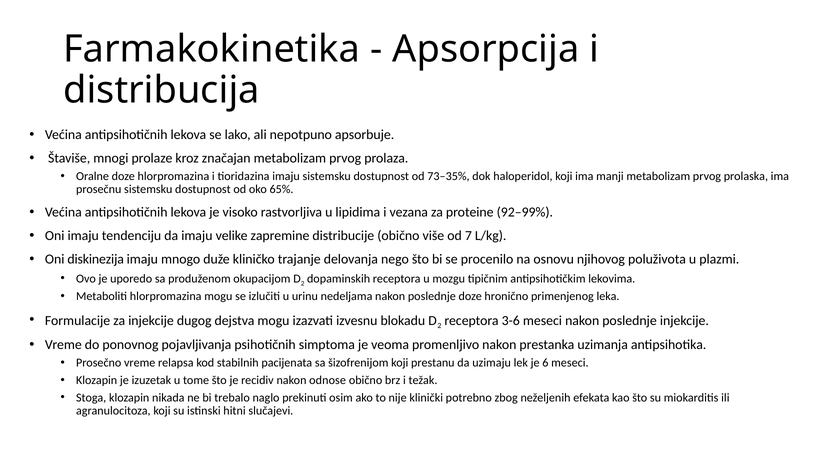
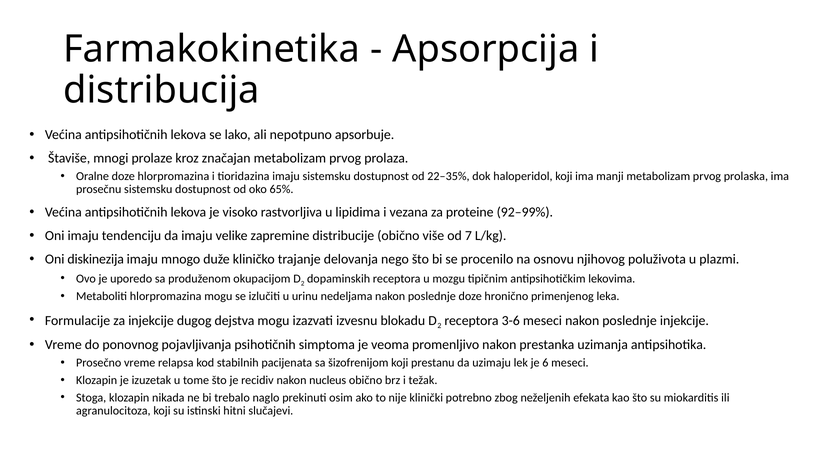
73–35%: 73–35% -> 22–35%
odnose: odnose -> nucleus
